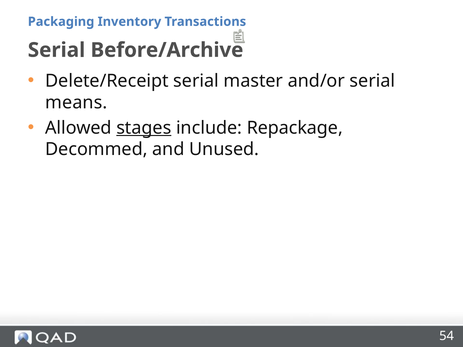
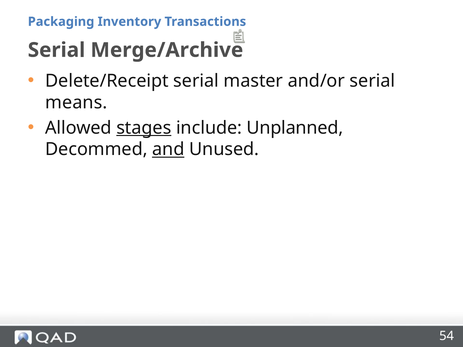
Before/Archive: Before/Archive -> Merge/Archive
Repackage: Repackage -> Unplanned
and underline: none -> present
